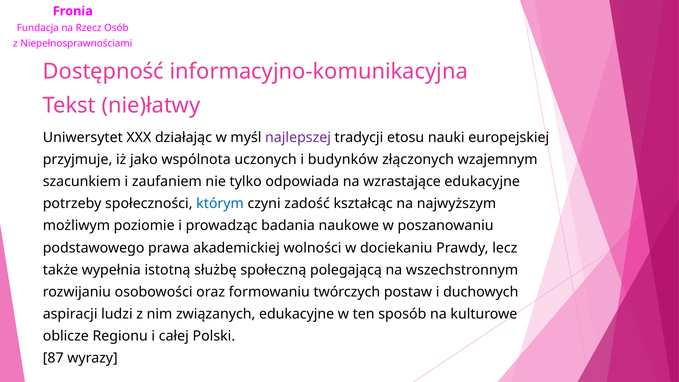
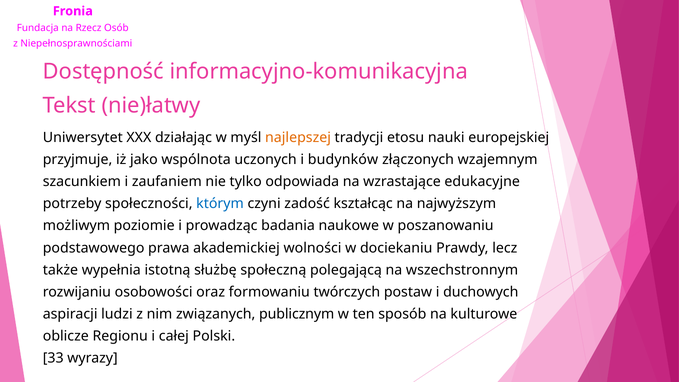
najlepszej colour: purple -> orange
związanych edukacyjne: edukacyjne -> publicznym
87: 87 -> 33
